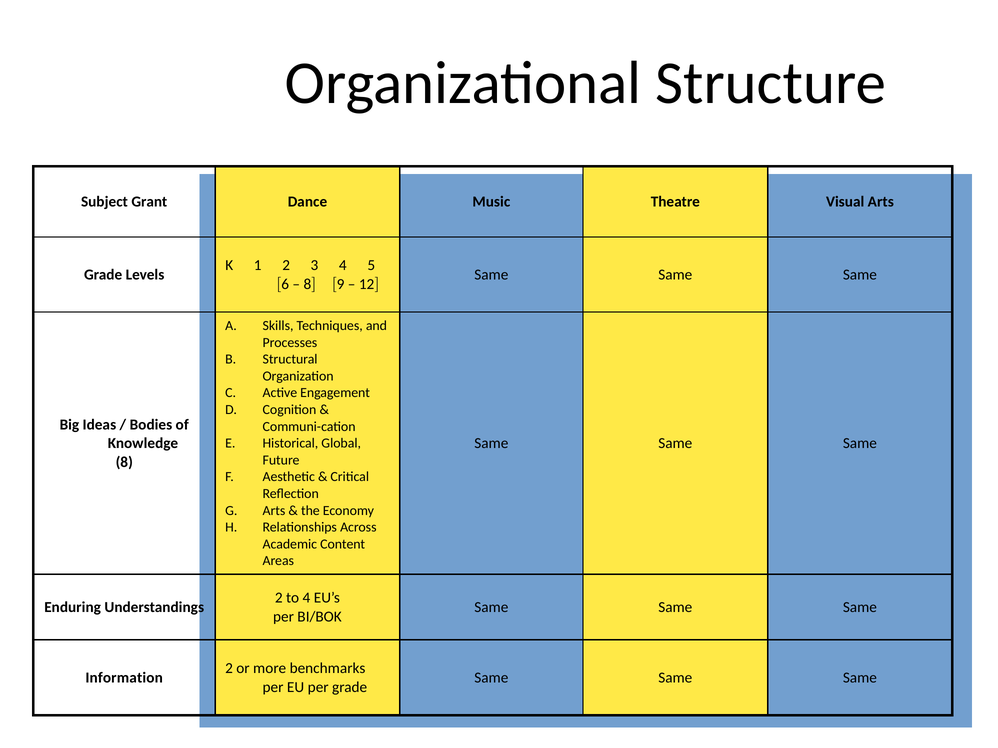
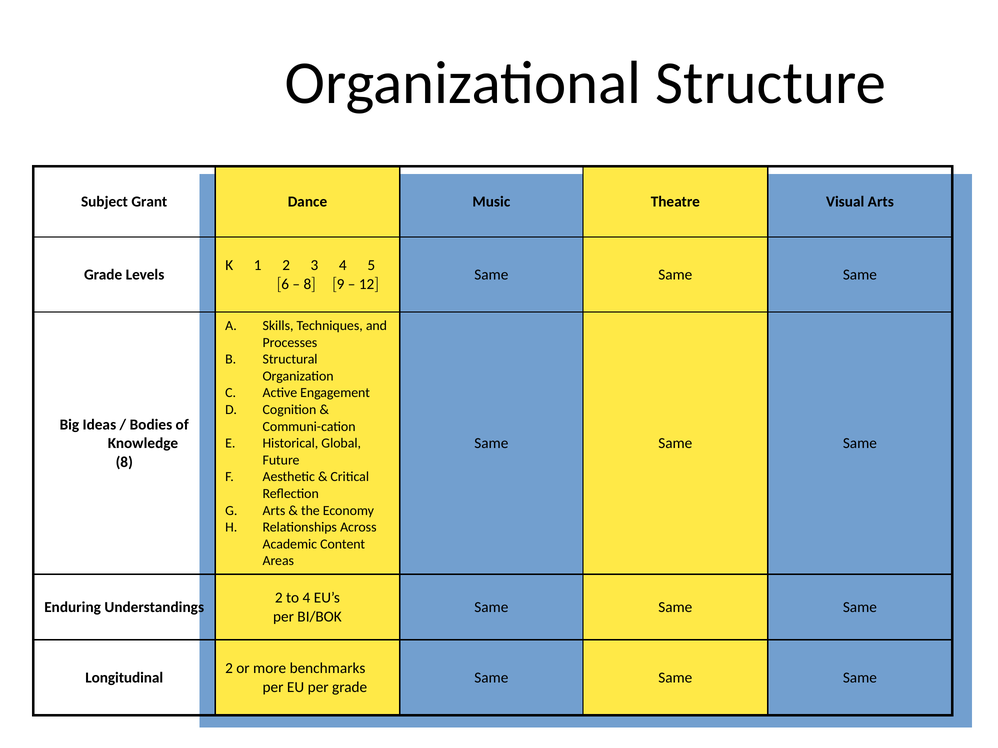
Information: Information -> Longitudinal
